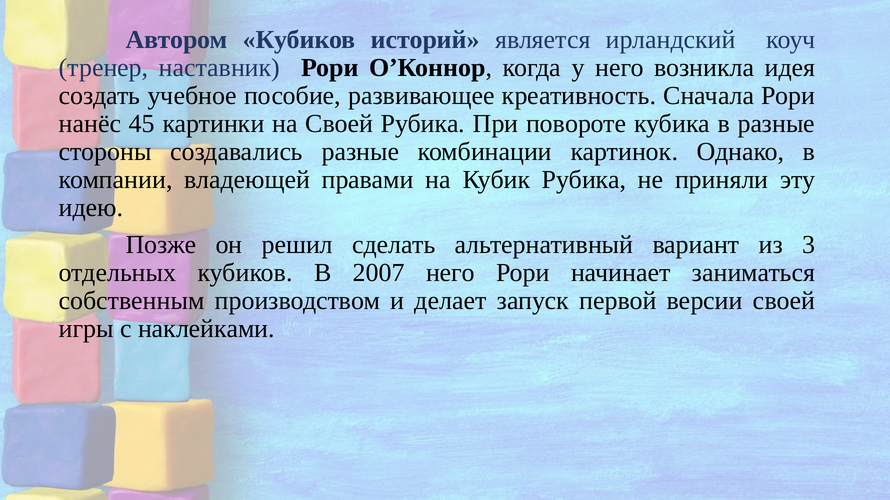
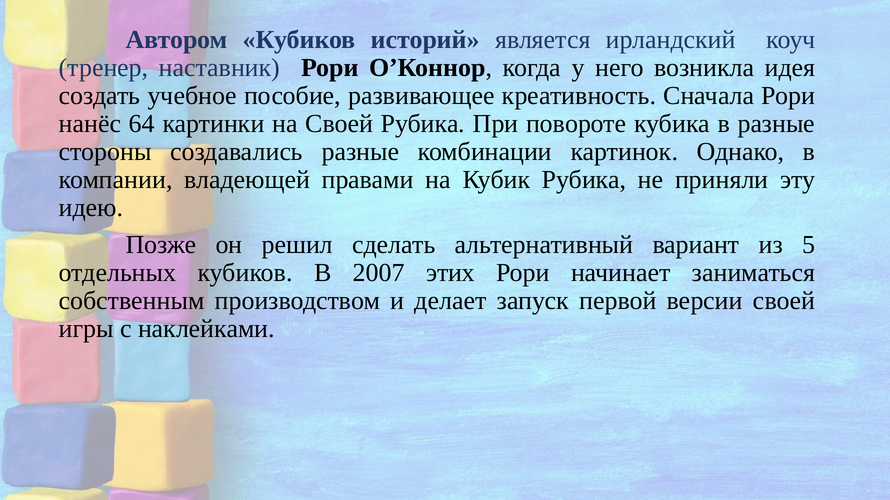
45: 45 -> 64
3: 3 -> 5
2007 него: него -> этих
